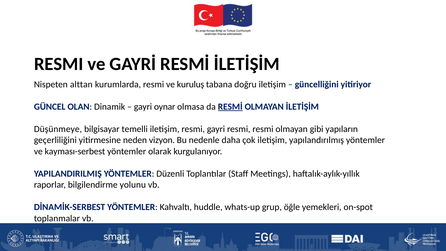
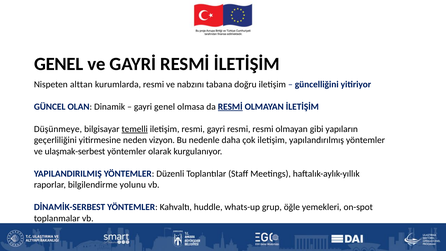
RESMI at (59, 64): RESMI -> GENEL
kuruluş: kuruluş -> nabzını
gayri oynar: oynar -> genel
temelli underline: none -> present
kayması-serbest: kayması-serbest -> ulaşmak-serbest
